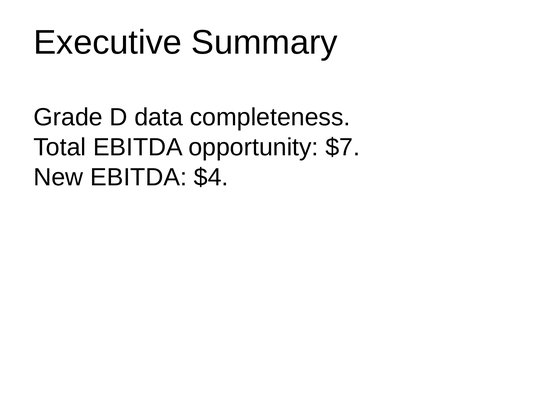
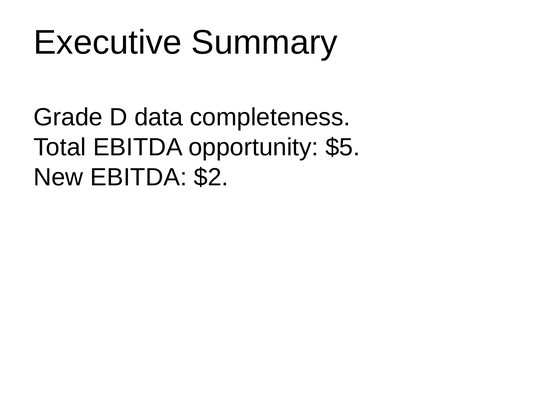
$7: $7 -> $5
$4: $4 -> $2
